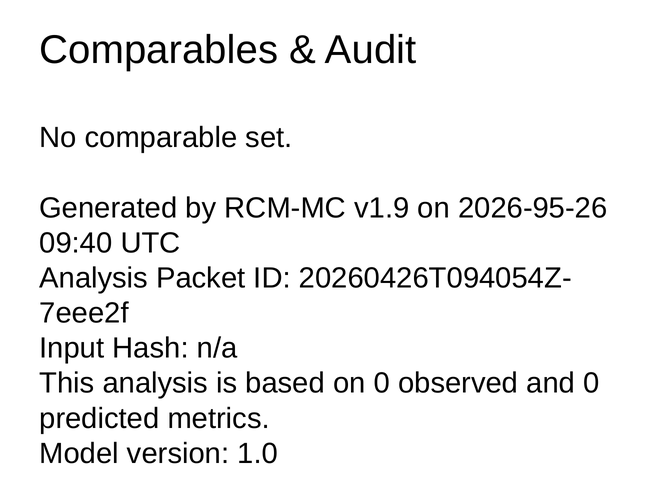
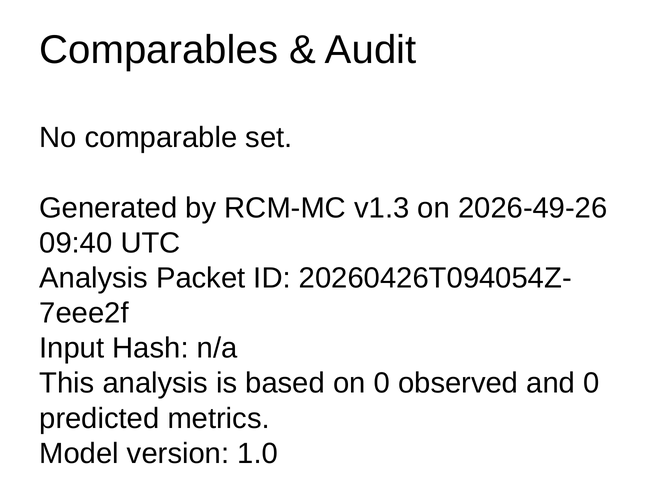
v1.9: v1.9 -> v1.3
2026-95-26: 2026-95-26 -> 2026-49-26
